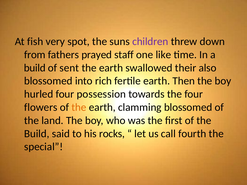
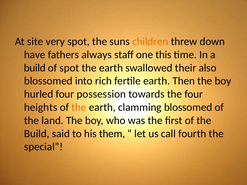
fish: fish -> site
children colour: purple -> orange
from: from -> have
prayed: prayed -> always
like: like -> this
of sent: sent -> spot
flowers: flowers -> heights
rocks: rocks -> them
